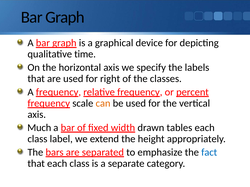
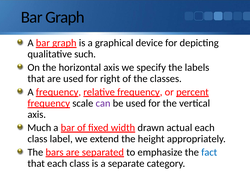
time: time -> such
can colour: orange -> purple
tables: tables -> actual
